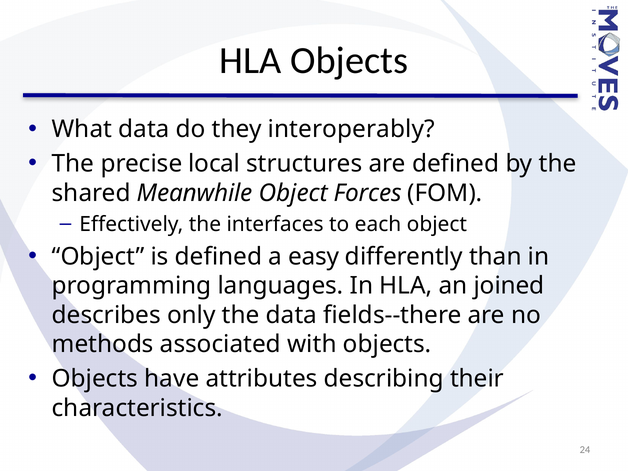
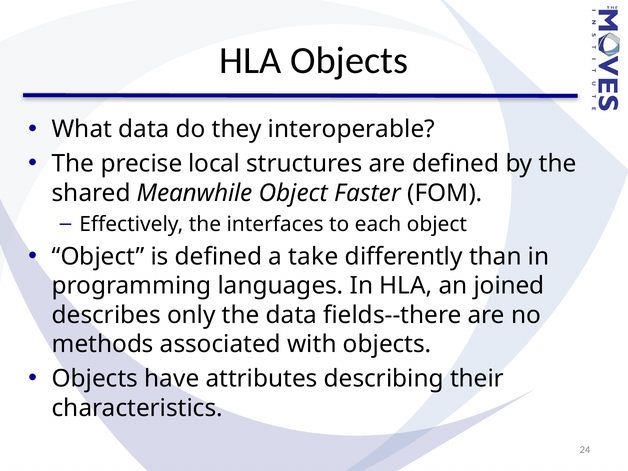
interoperably: interoperably -> interoperable
Forces: Forces -> Faster
easy: easy -> take
